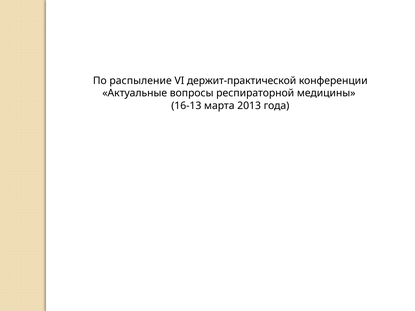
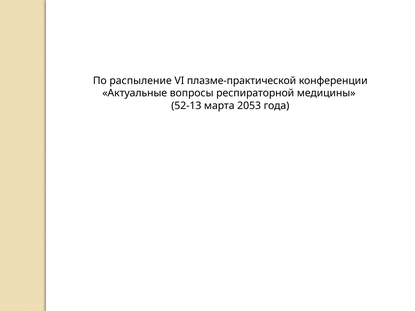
держит-практической: держит-практической -> плазме-практической
16-13: 16-13 -> 52-13
2013: 2013 -> 2053
